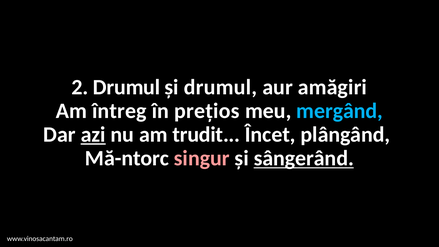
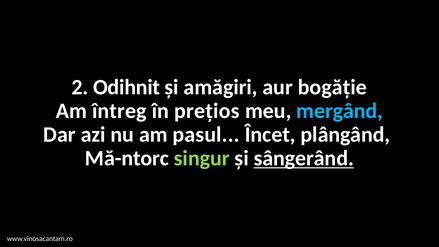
2 Drumul: Drumul -> Odihnit
și drumul: drumul -> amăgiri
amăgiri: amăgiri -> bogăție
azi underline: present -> none
trudit: trudit -> pasul
singur colour: pink -> light green
